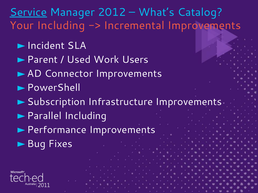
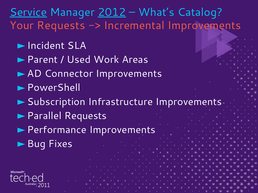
2012 underline: none -> present
Your Including: Including -> Requests
Users: Users -> Areas
Including at (86, 116): Including -> Requests
